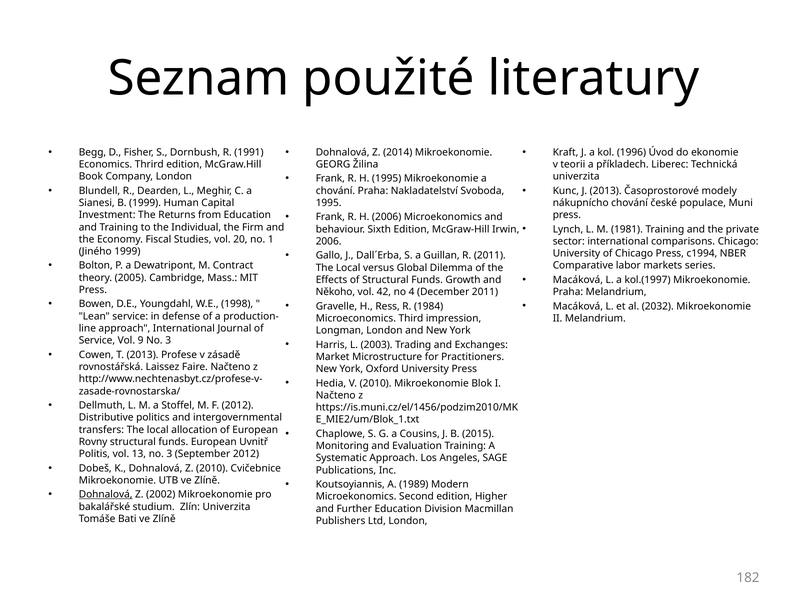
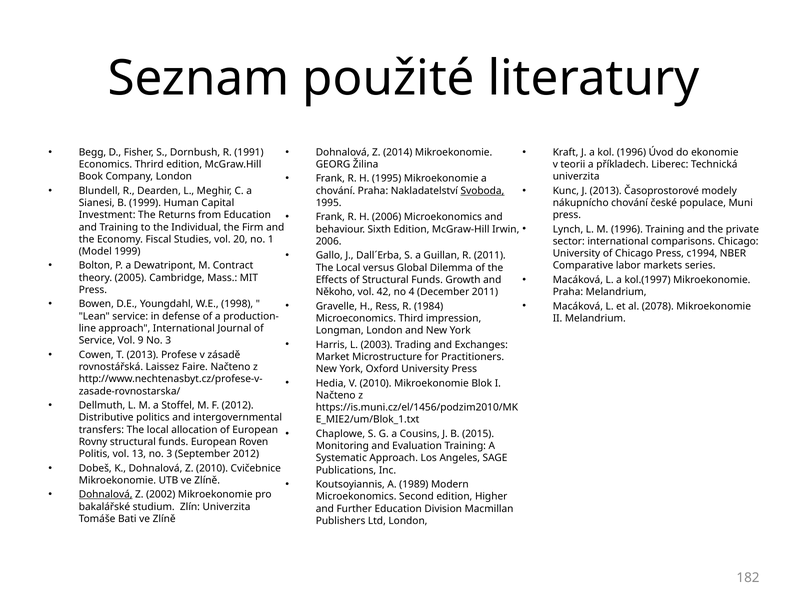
Svoboda underline: none -> present
M 1981: 1981 -> 1996
Jiného: Jiného -> Model
2032: 2032 -> 2078
Uvnitř: Uvnitř -> Roven
